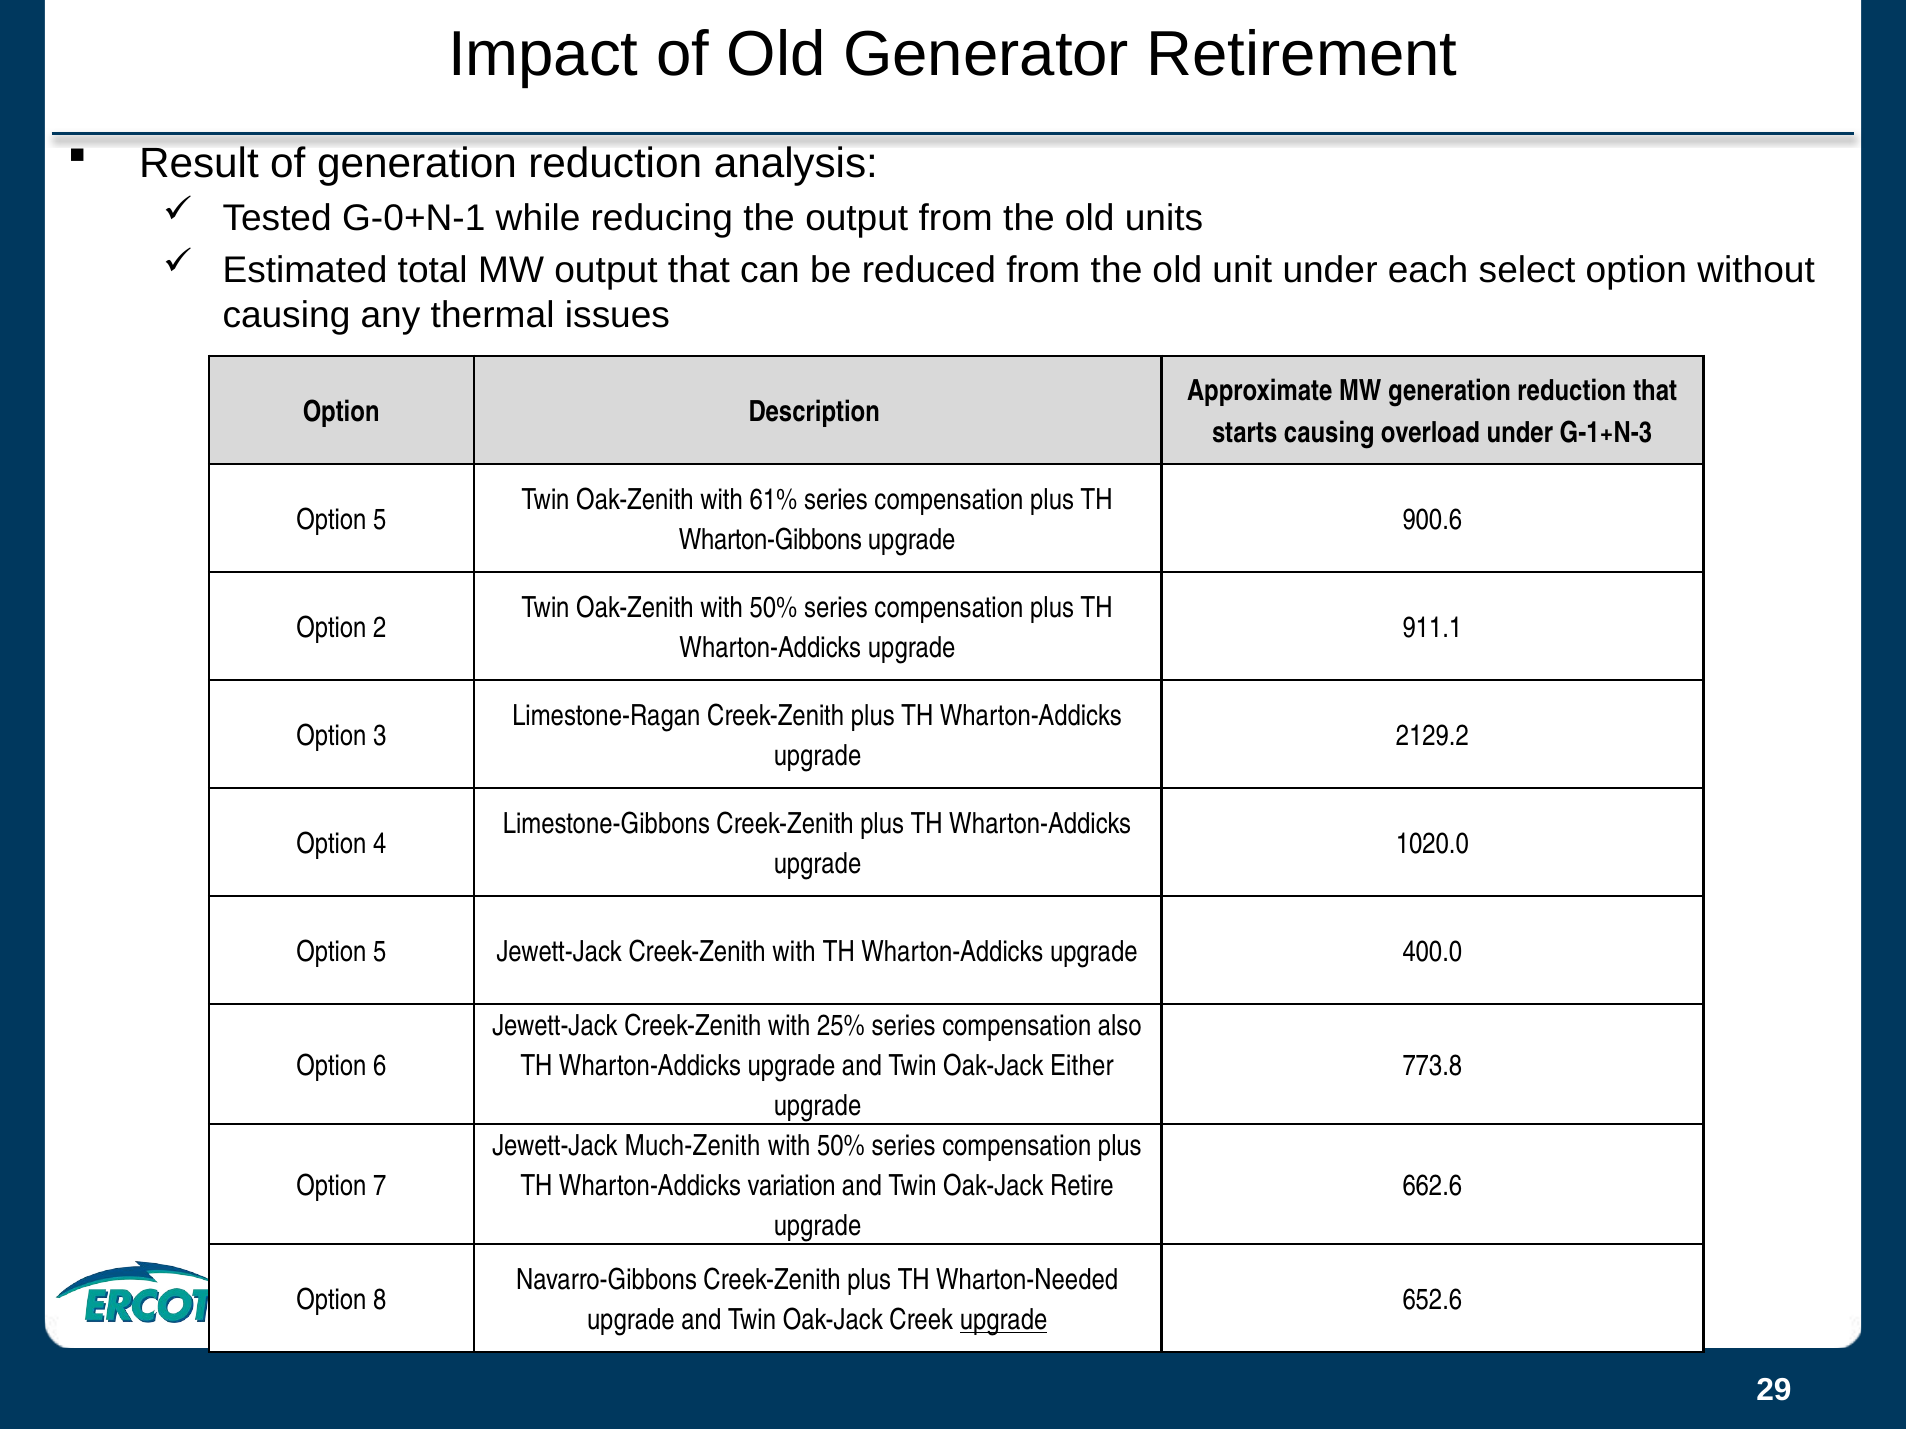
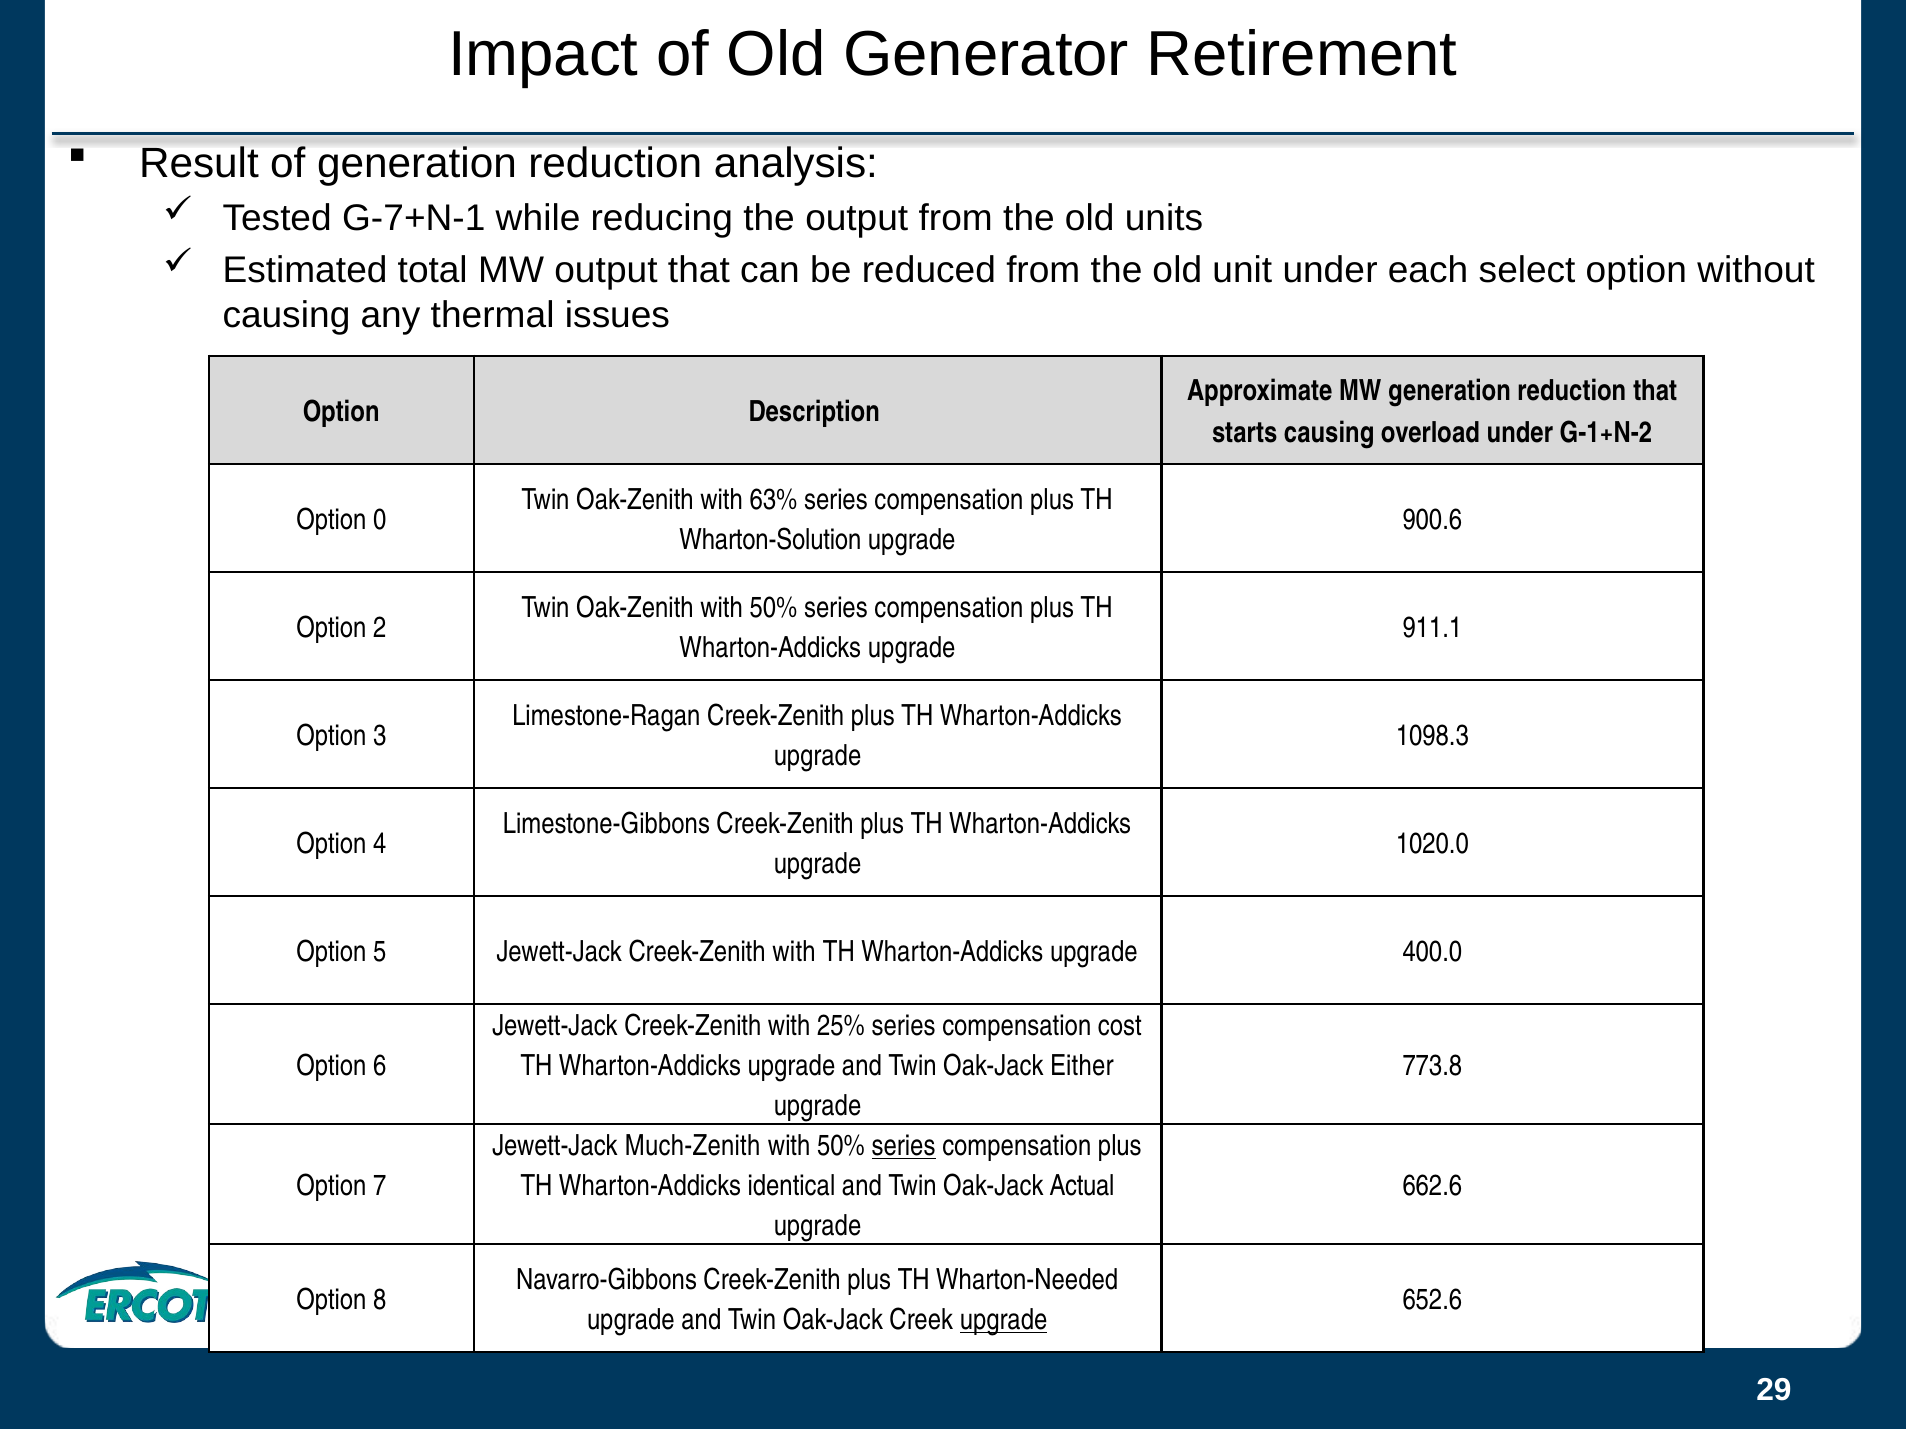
G-0+N-1: G-0+N-1 -> G-7+N-1
G-1+N-3: G-1+N-3 -> G-1+N-2
61%: 61% -> 63%
5 at (380, 520): 5 -> 0
Wharton-Gibbons: Wharton-Gibbons -> Wharton-Solution
2129.2: 2129.2 -> 1098.3
also: also -> cost
series at (904, 1146) underline: none -> present
variation: variation -> identical
Retire: Retire -> Actual
